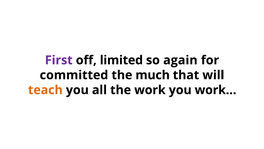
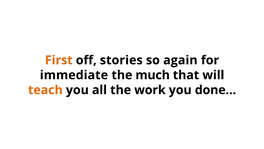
First colour: purple -> orange
limited: limited -> stories
committed: committed -> immediate
work…: work… -> done…
